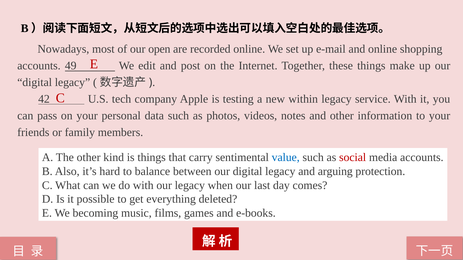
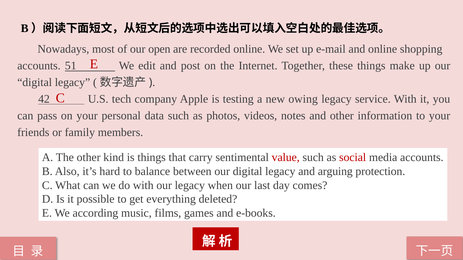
49: 49 -> 51
within: within -> owing
value colour: blue -> red
becoming: becoming -> according
